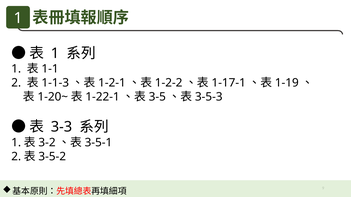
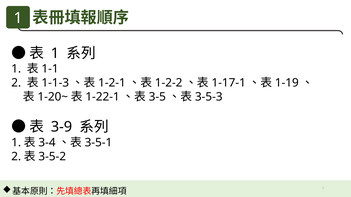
3-3: 3-3 -> 3-9
3-2: 3-2 -> 3-4
